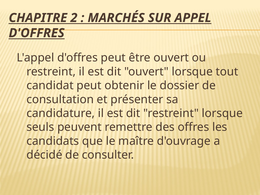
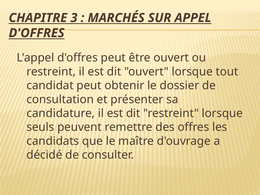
2: 2 -> 3
